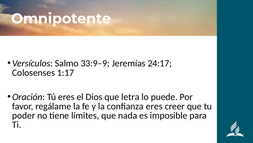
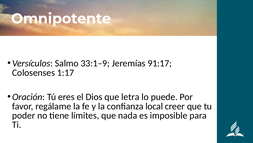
33:9–9: 33:9–9 -> 33:1–9
24:17: 24:17 -> 91:17
confianza eres: eres -> local
